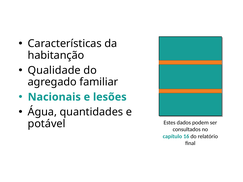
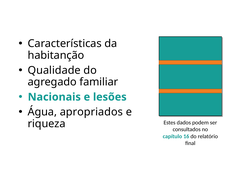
quantidades: quantidades -> apropriados
potável: potável -> riqueza
